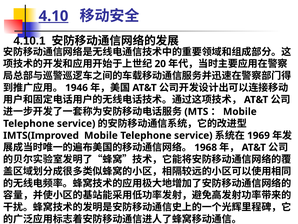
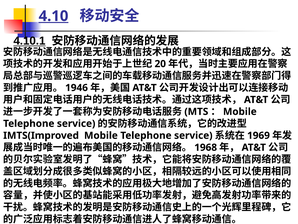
4.10.1 underline: none -> present
